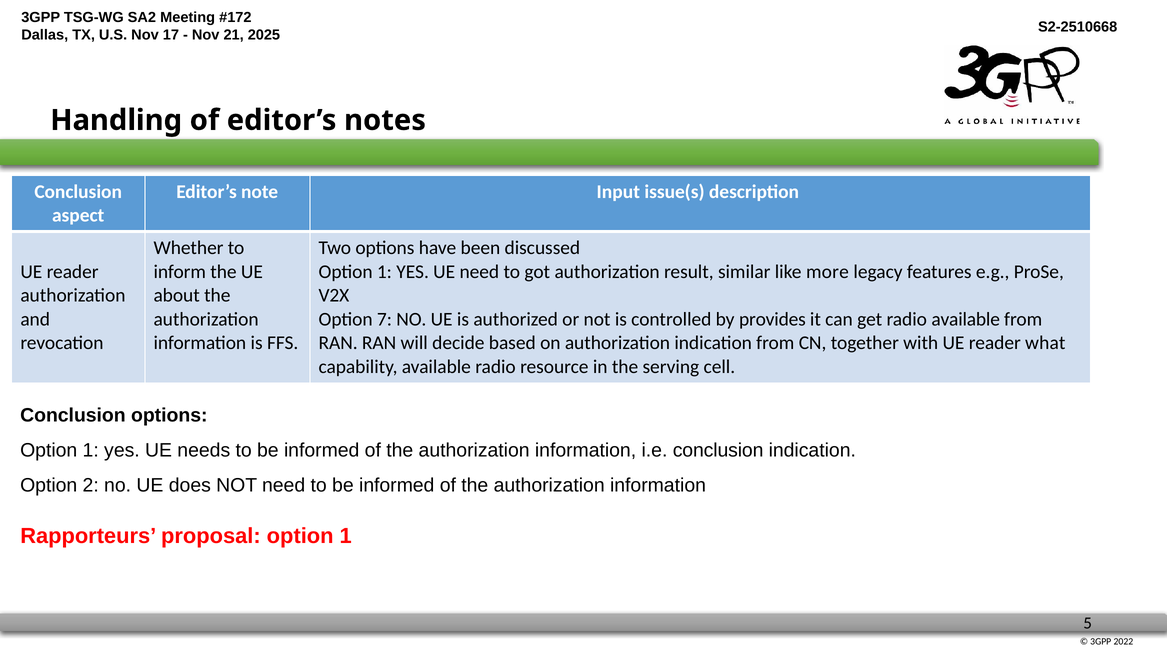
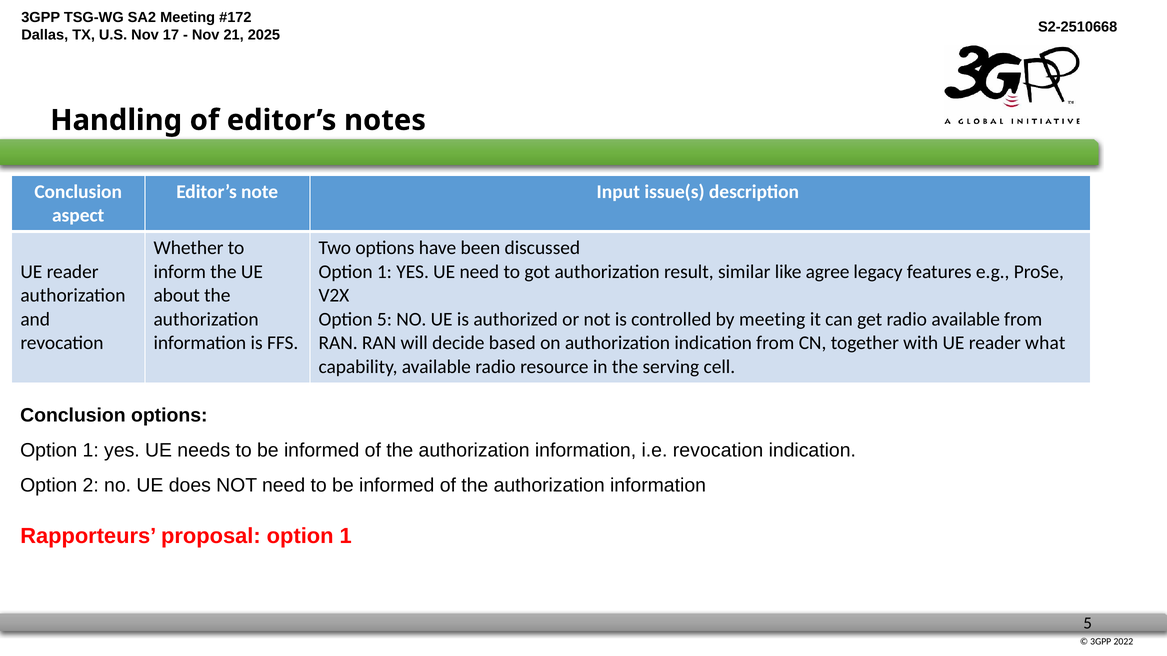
more: more -> agree
Option 7: 7 -> 5
by provides: provides -> meeting
i.e conclusion: conclusion -> revocation
